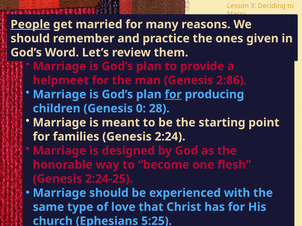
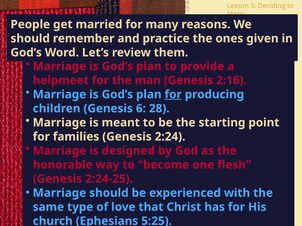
People underline: present -> none
2:86: 2:86 -> 2:16
0: 0 -> 6
